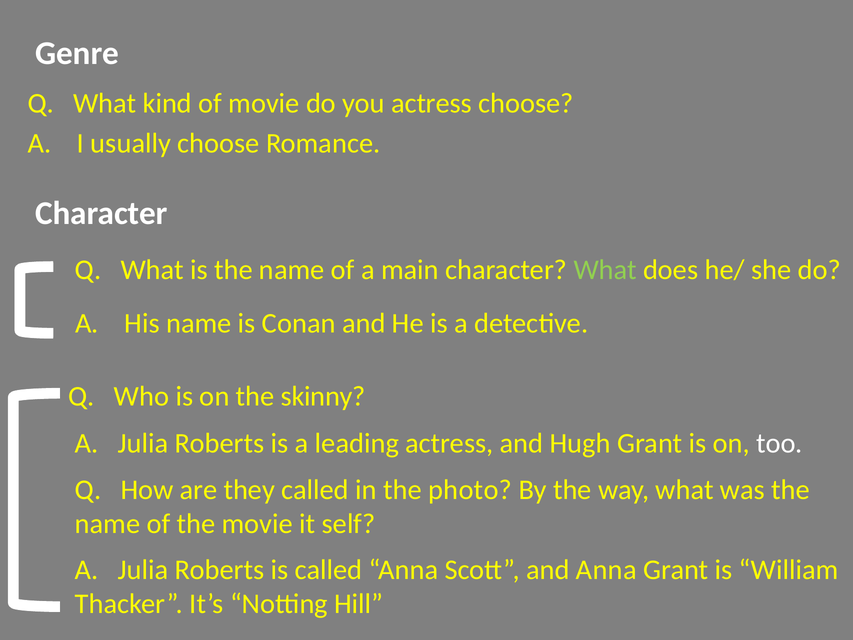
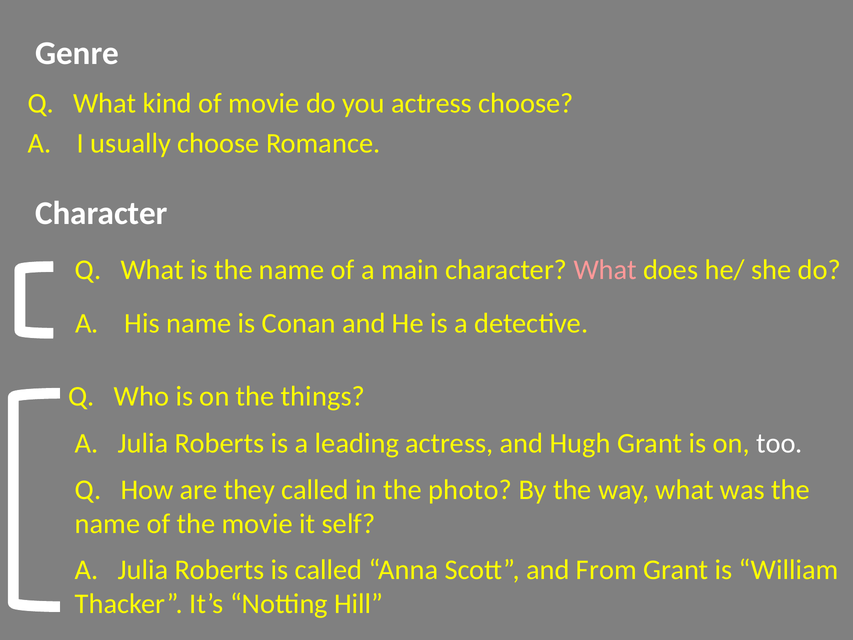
What at (605, 270) colour: light green -> pink
skinny: skinny -> things
and Anna: Anna -> From
